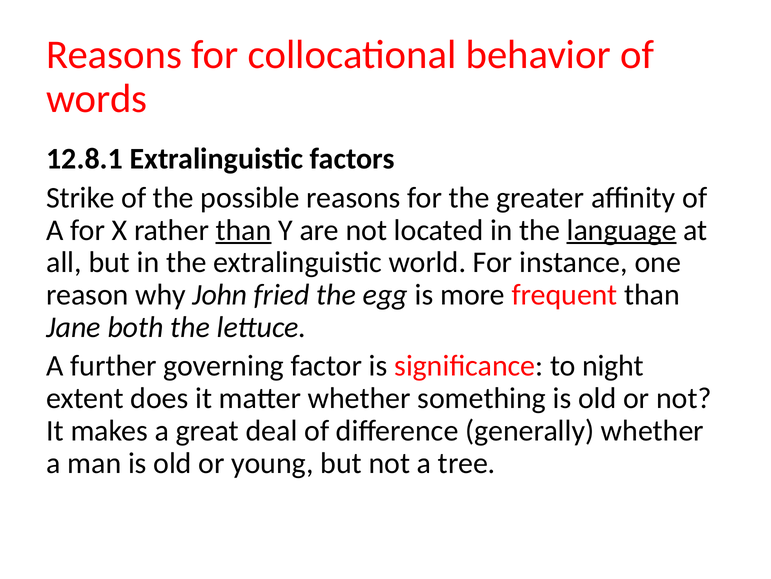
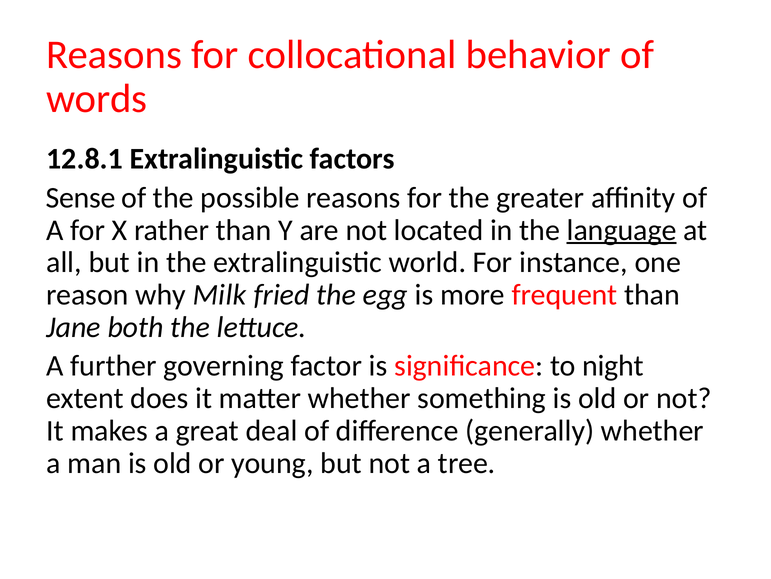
Strike: Strike -> Sense
than at (244, 230) underline: present -> none
John: John -> Milk
